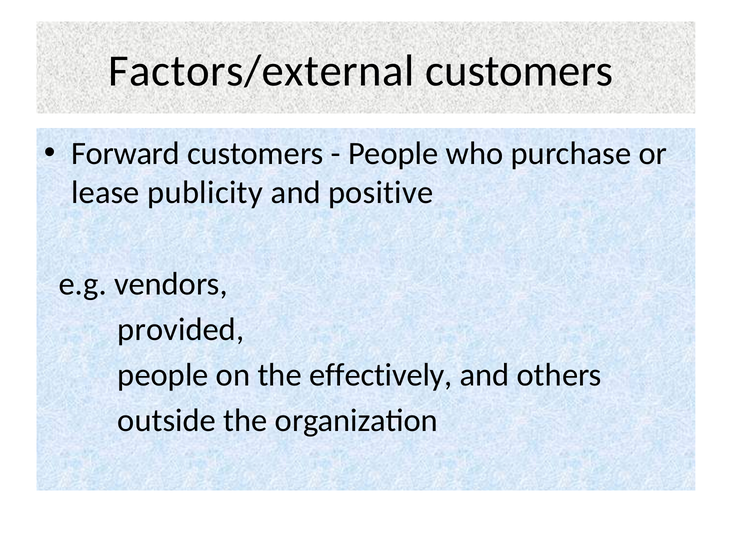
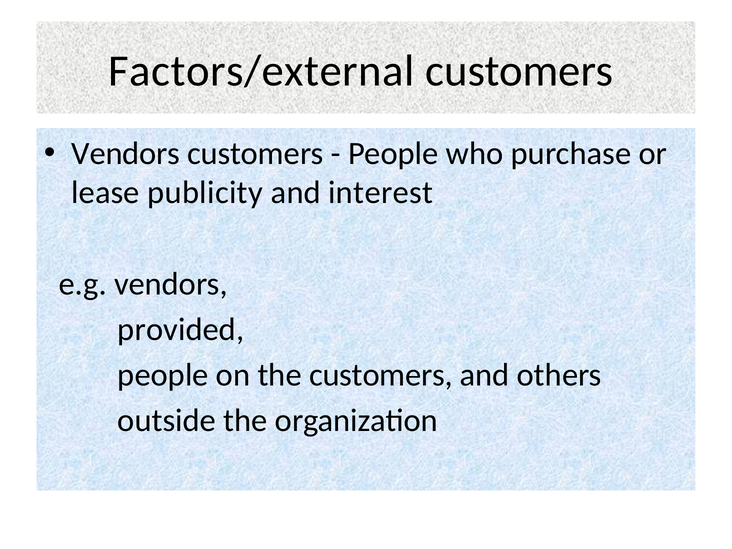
Forward at (126, 154): Forward -> Vendors
positive: positive -> interest
the effectively: effectively -> customers
